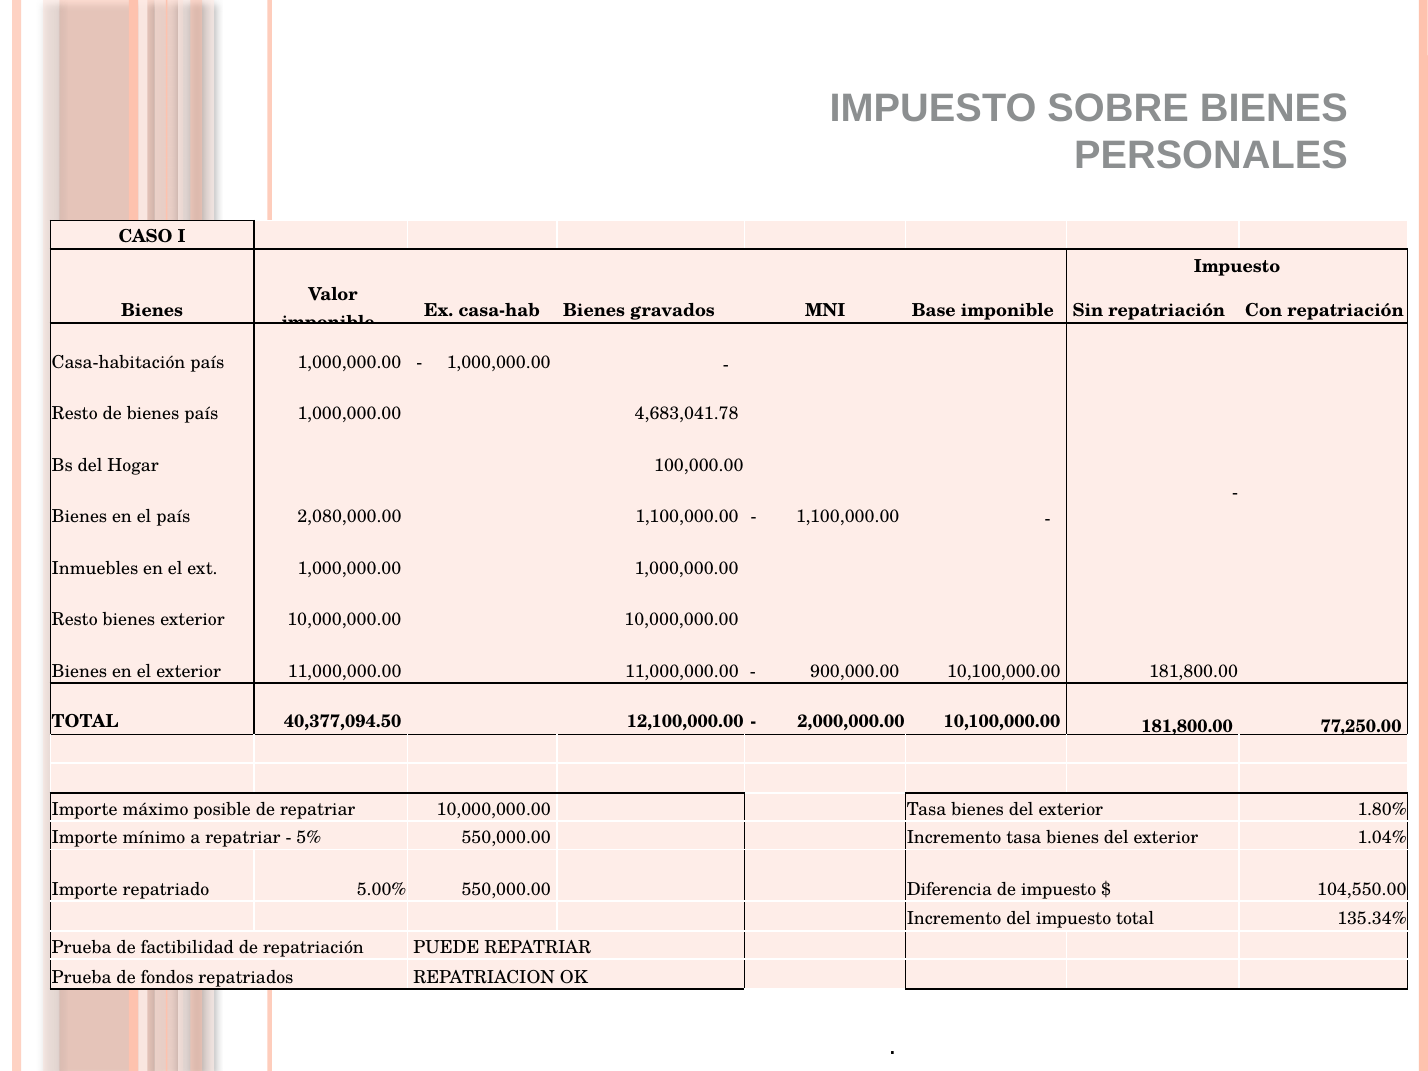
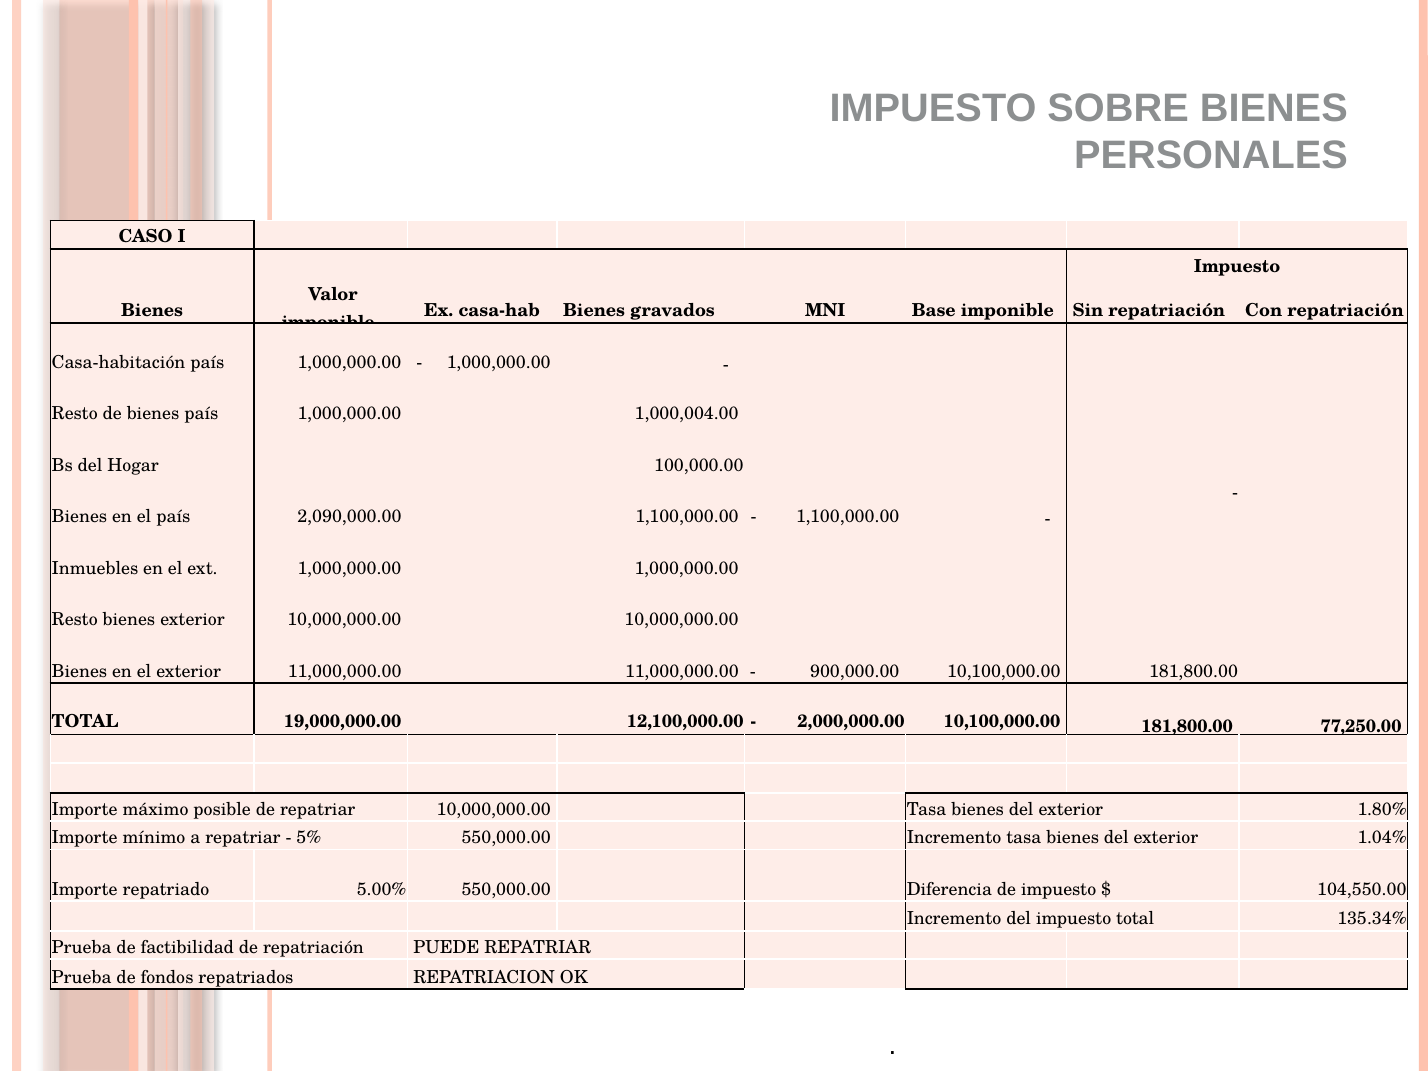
4,683,041.78: 4,683,041.78 -> 1,000,004.00
2,080,000.00: 2,080,000.00 -> 2,090,000.00
40,377,094.50: 40,377,094.50 -> 19,000,000.00
